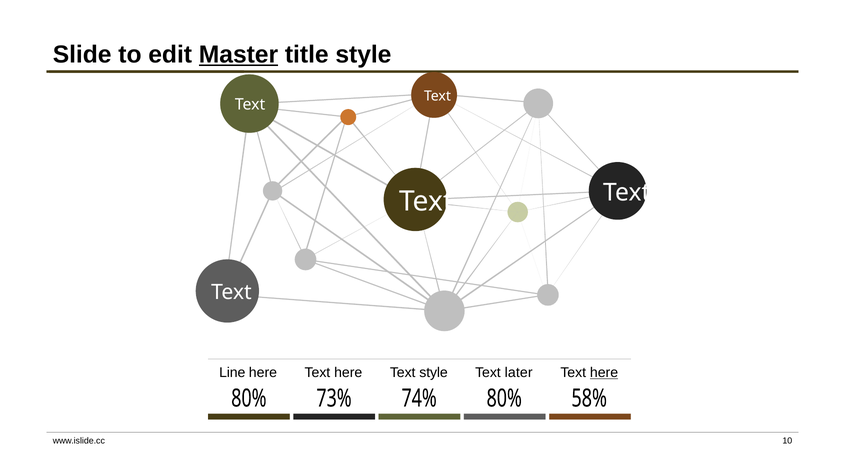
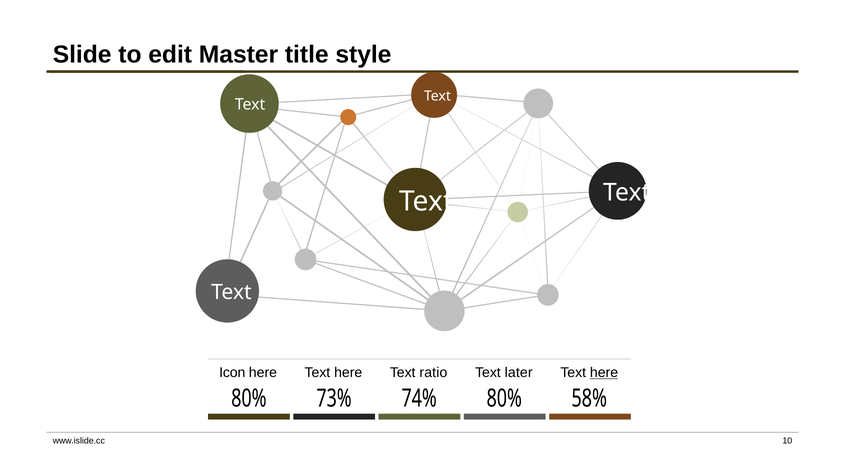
Master underline: present -> none
Line: Line -> Icon
Text style: style -> ratio
